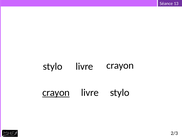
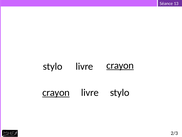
crayon at (120, 65) underline: none -> present
